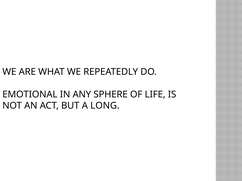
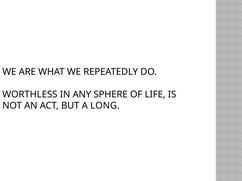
EMOTIONAL: EMOTIONAL -> WORTHLESS
